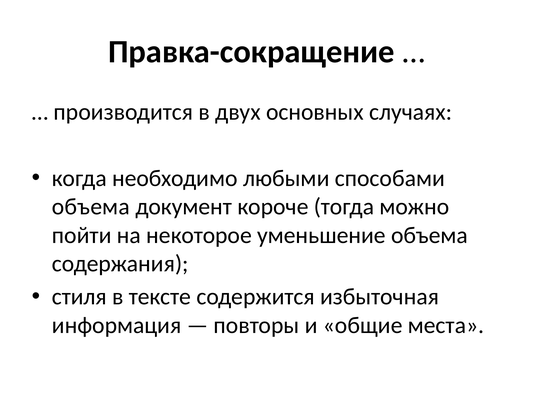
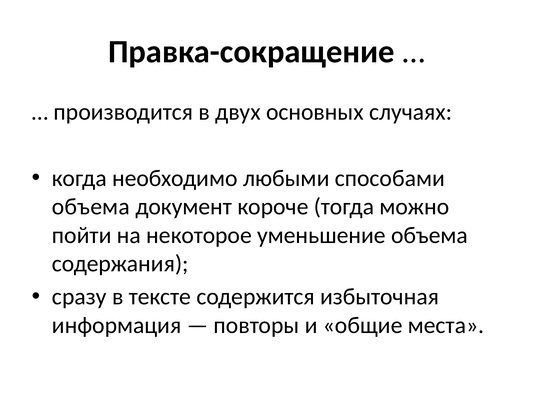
стиля: стиля -> сразу
